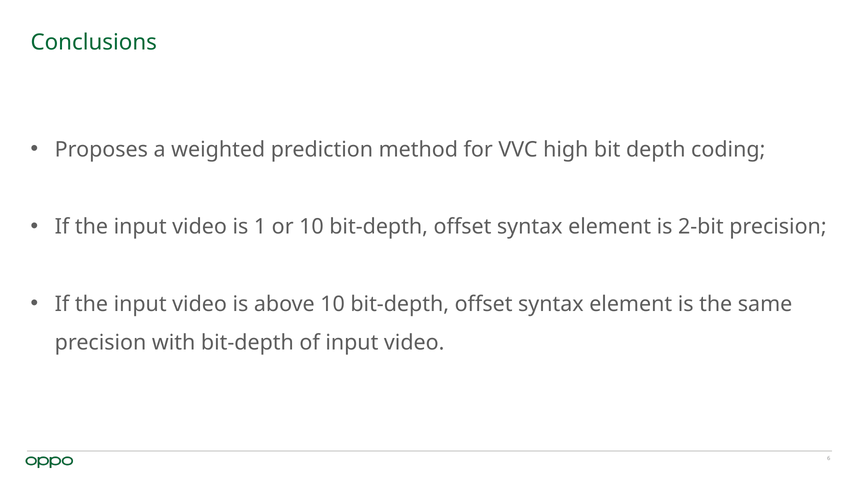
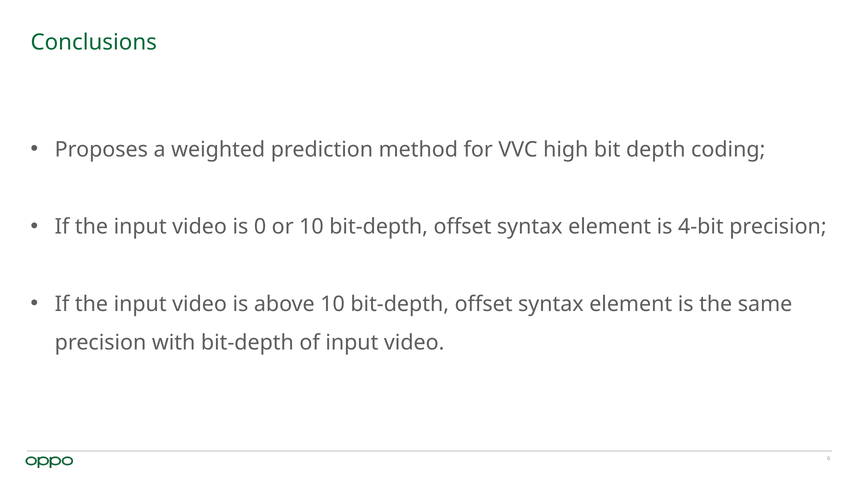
1: 1 -> 0
2-bit: 2-bit -> 4-bit
